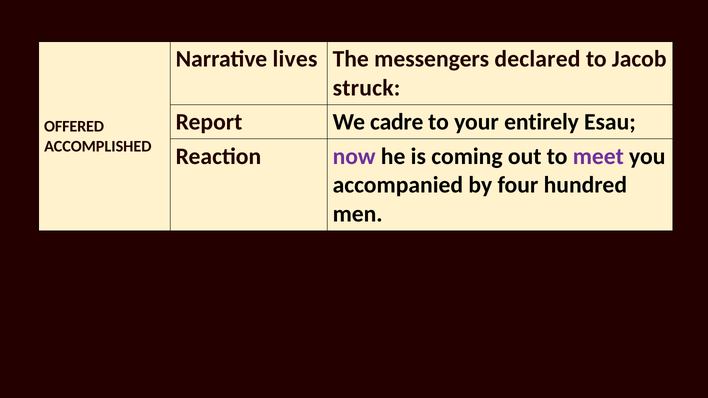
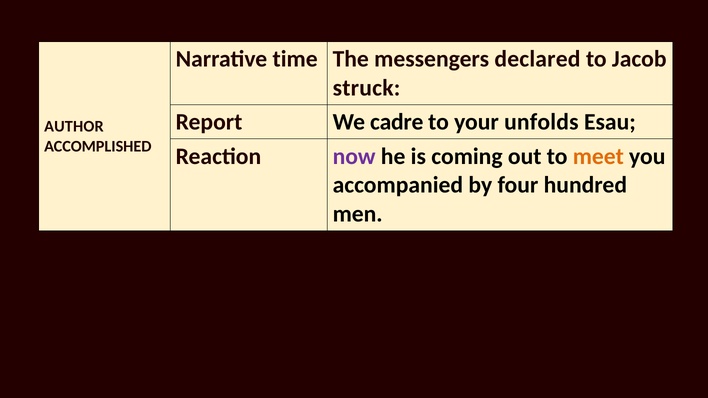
lives: lives -> time
entirely: entirely -> unfolds
OFFERED: OFFERED -> AUTHOR
meet colour: purple -> orange
